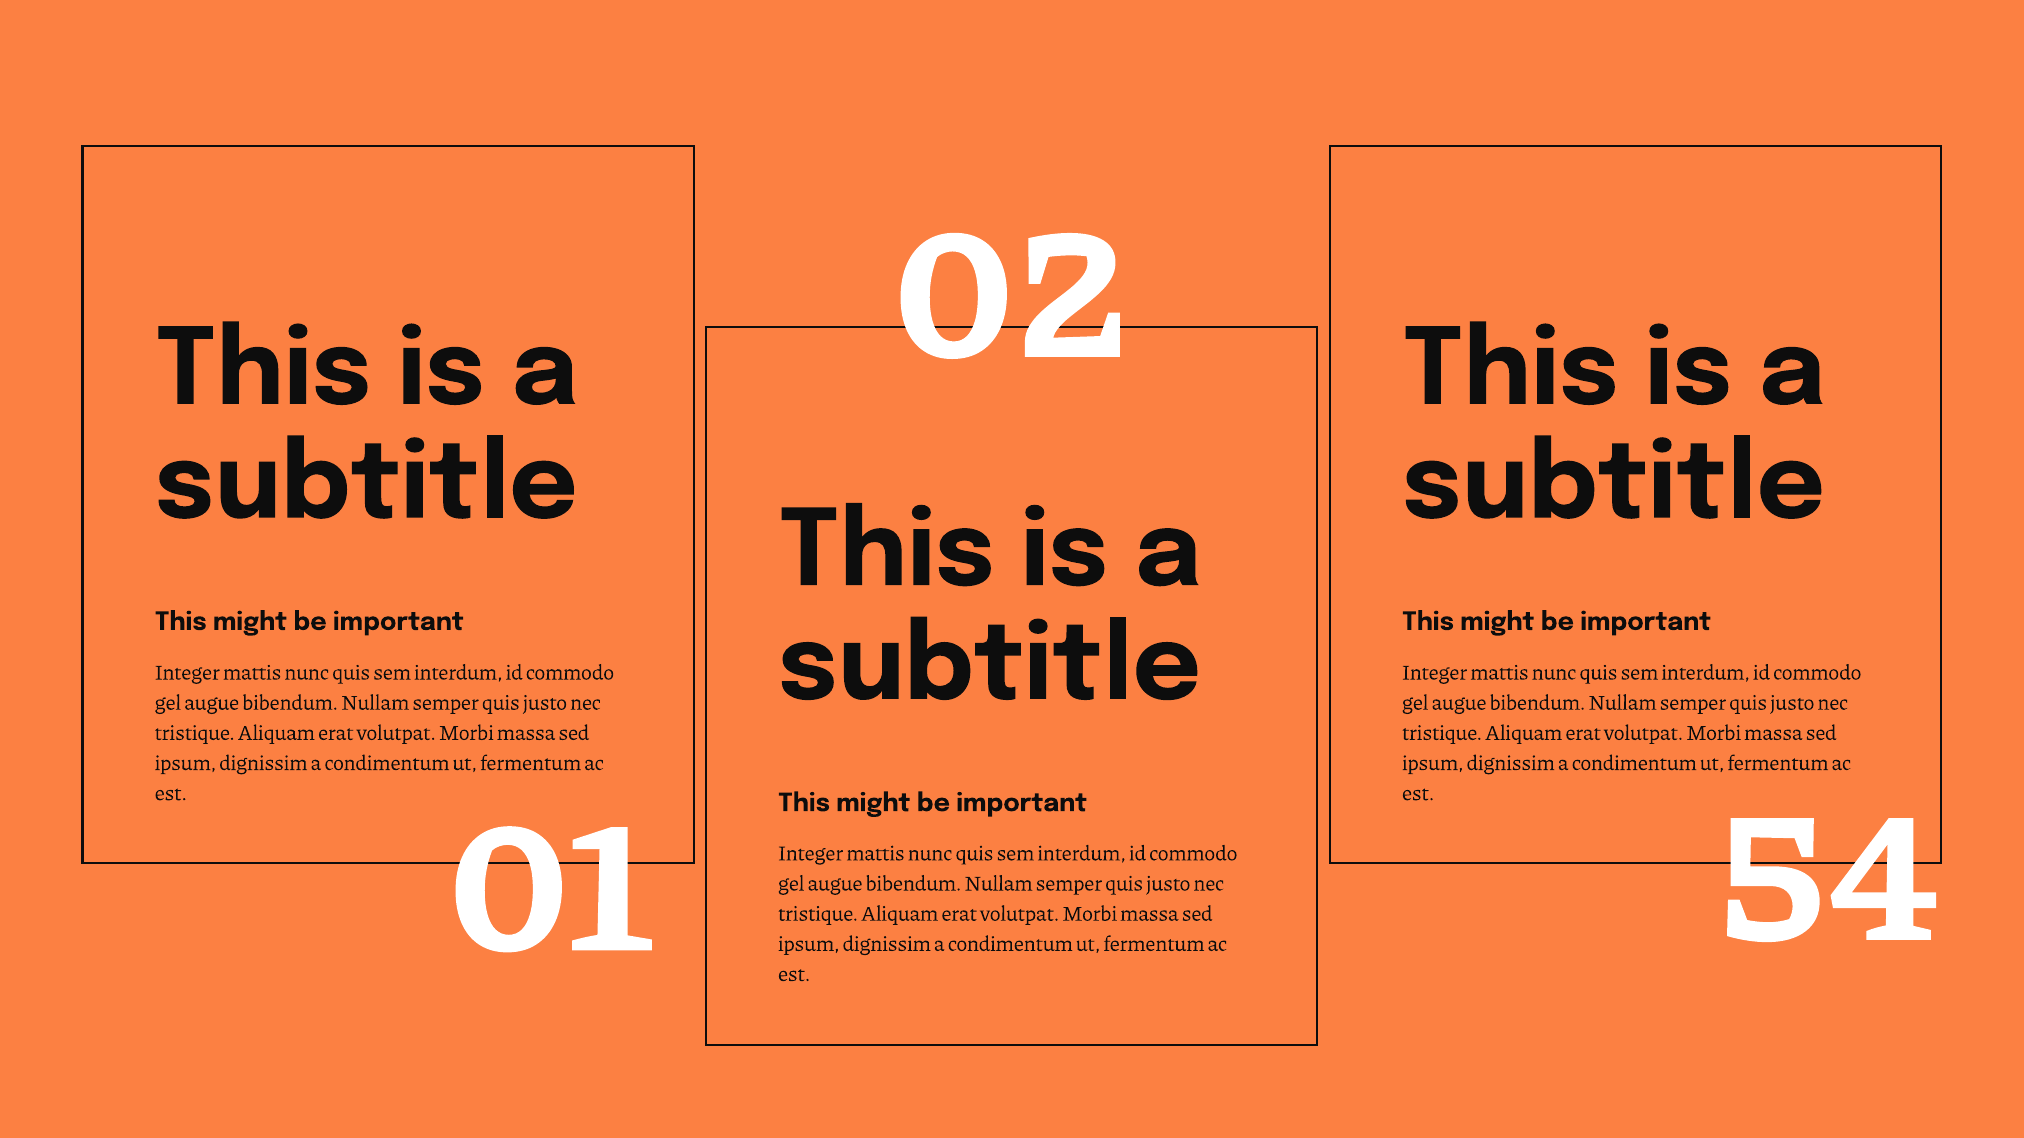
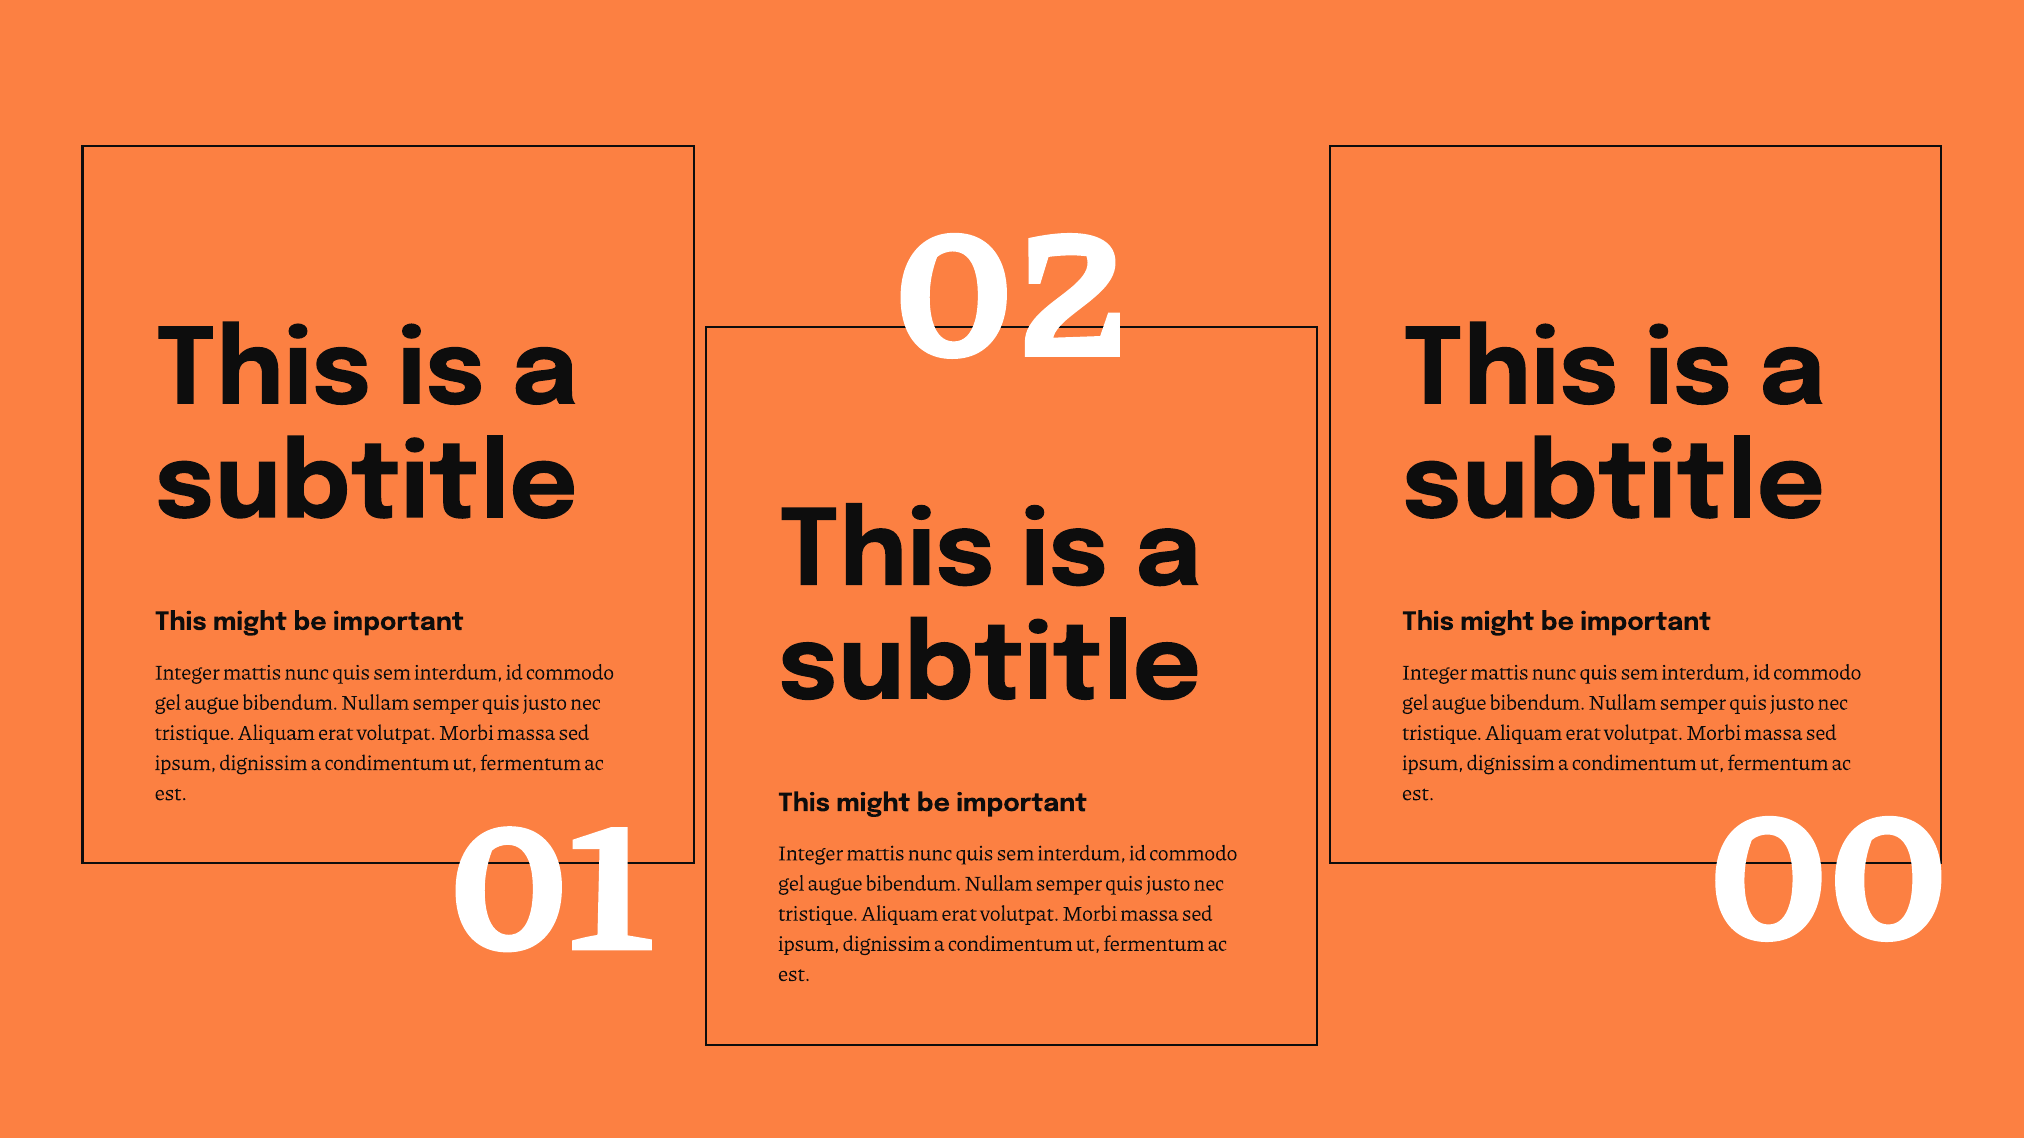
54: 54 -> 00
